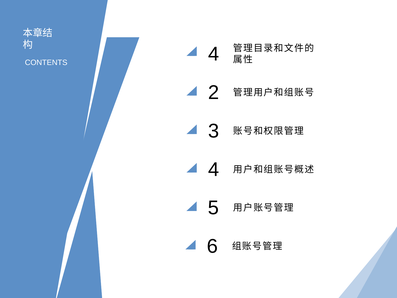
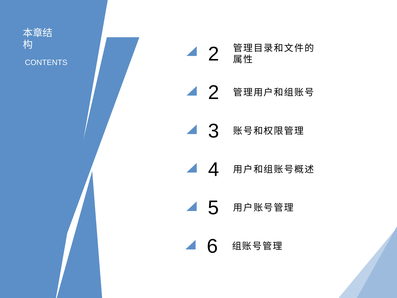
CONTENTS 4: 4 -> 2
